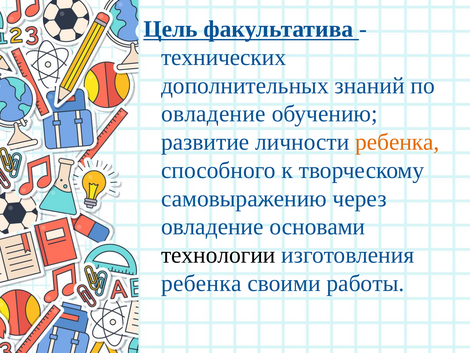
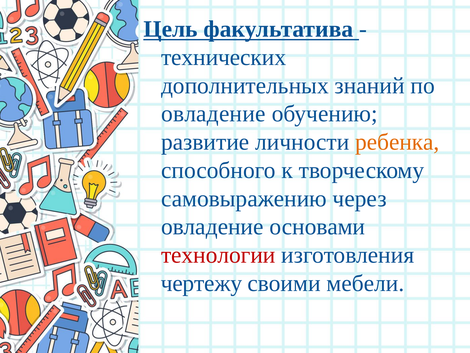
технологии colour: black -> red
ребенка at (201, 283): ребенка -> чертежу
работы: работы -> мебели
